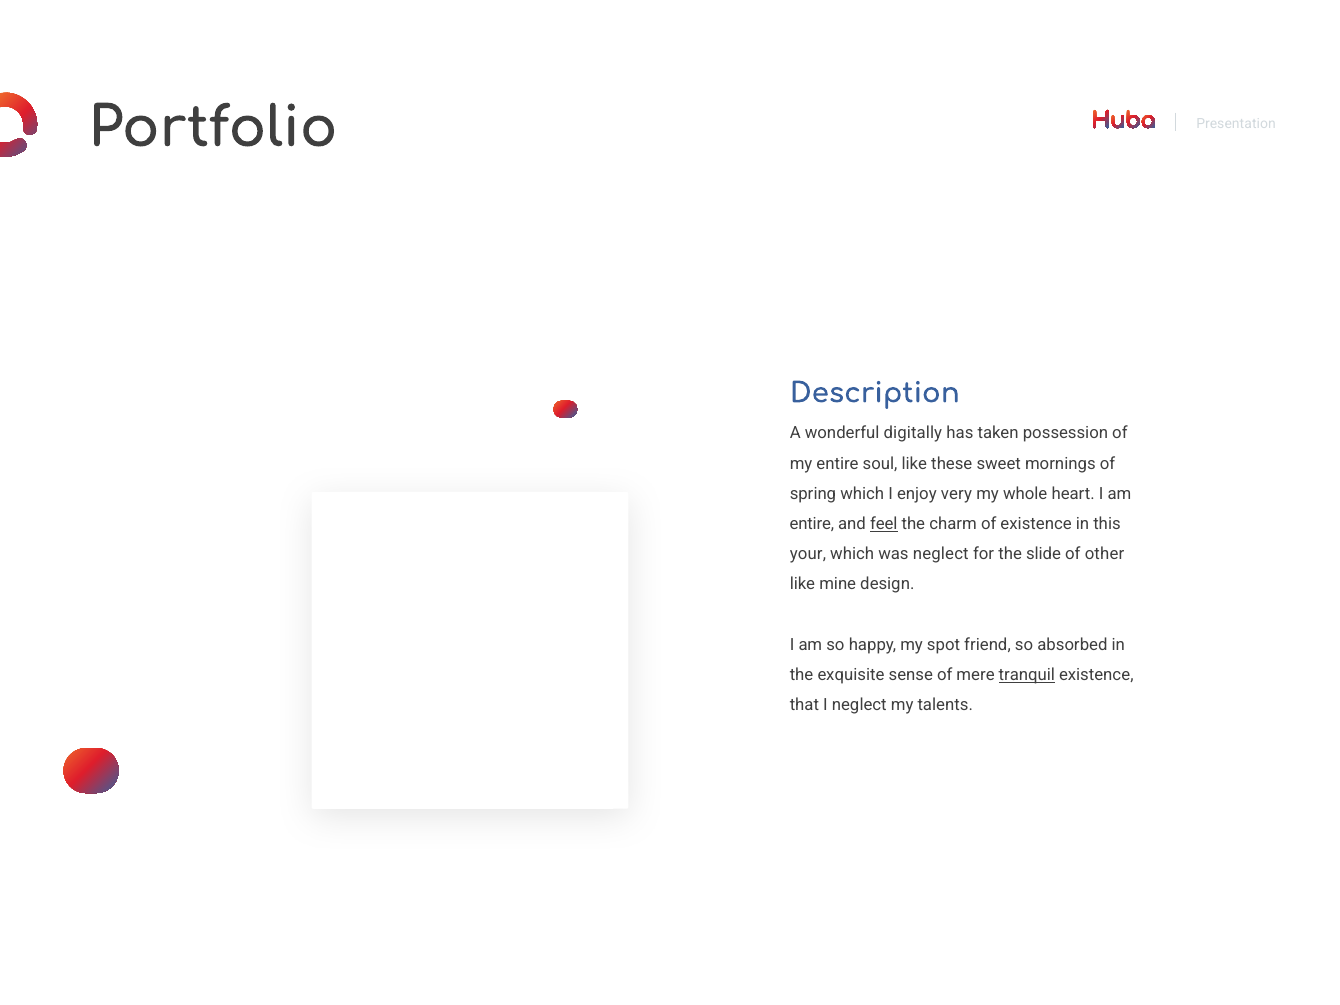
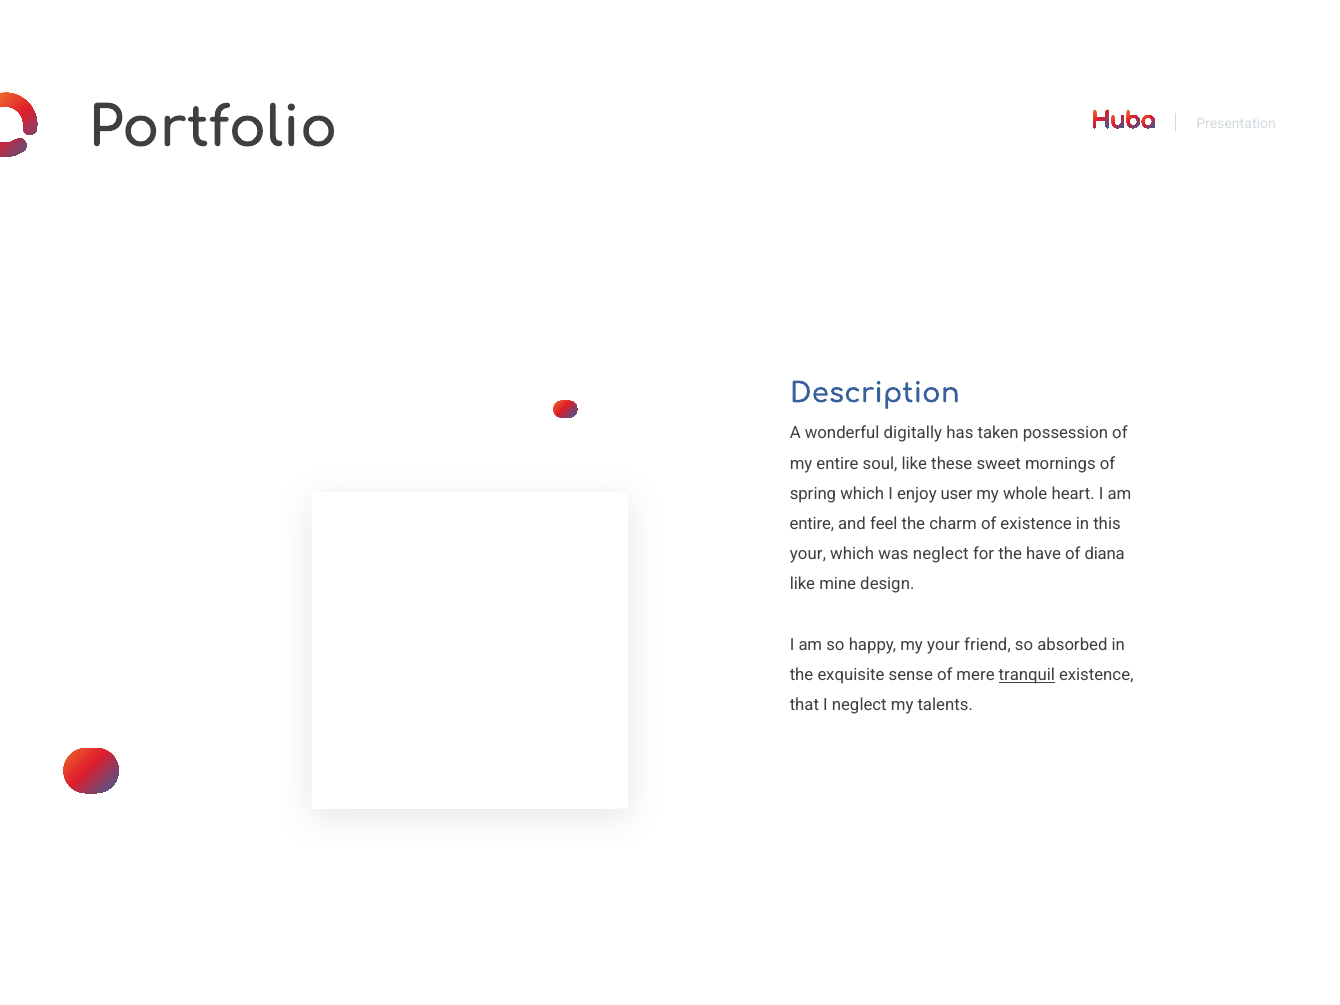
very: very -> user
feel underline: present -> none
slide: slide -> have
other: other -> diana
my spot: spot -> your
